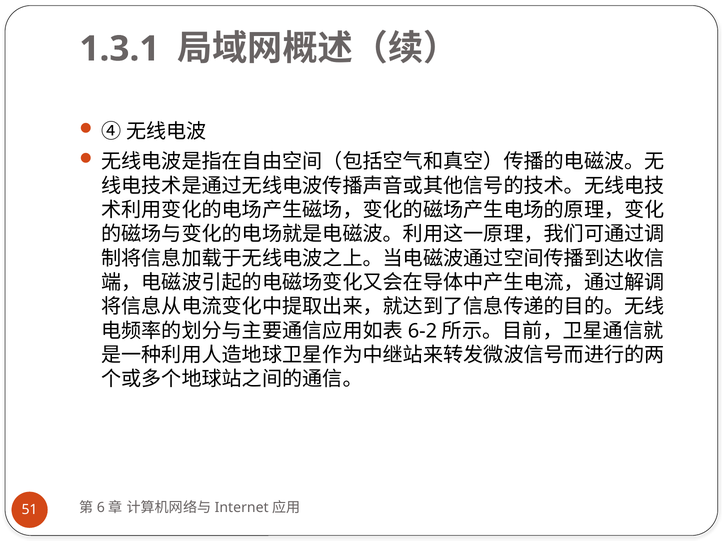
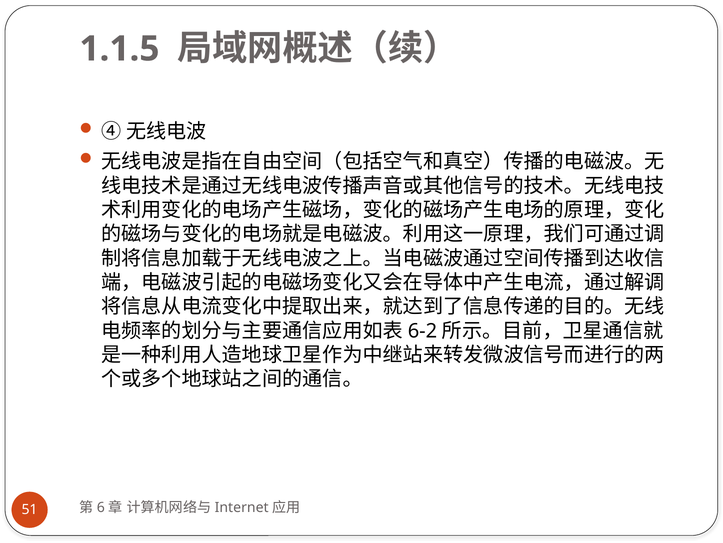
1.3.1: 1.3.1 -> 1.1.5
